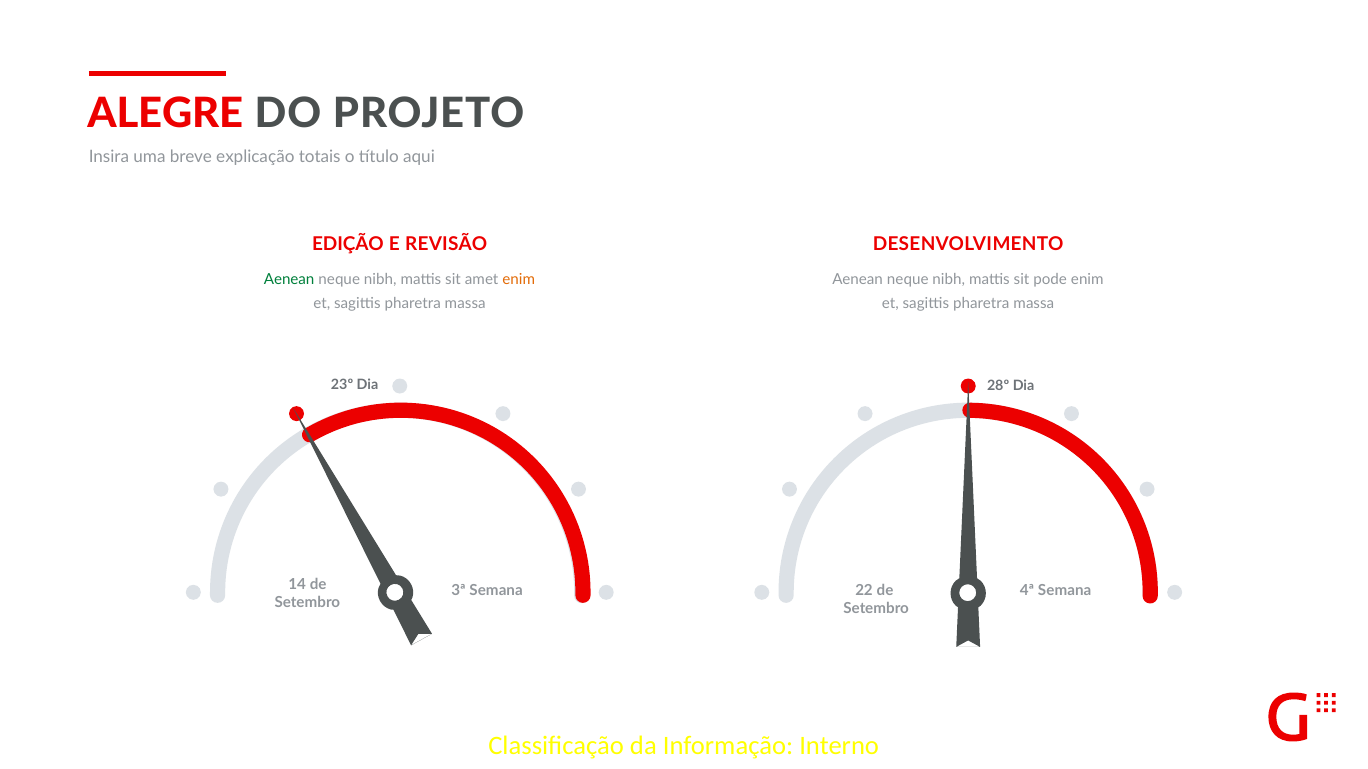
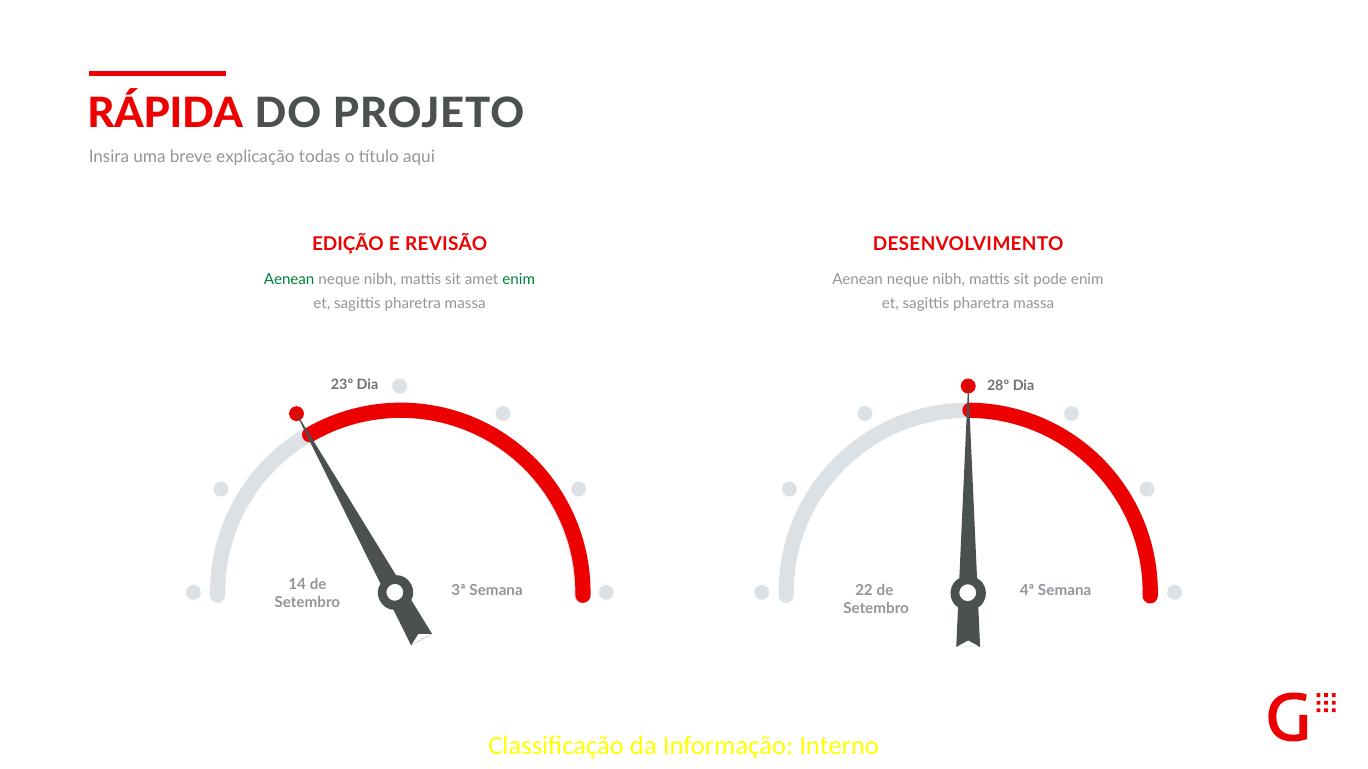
ALEGRE: ALEGRE -> RÁPIDA
totais: totais -> todas
enim at (519, 280) colour: orange -> green
